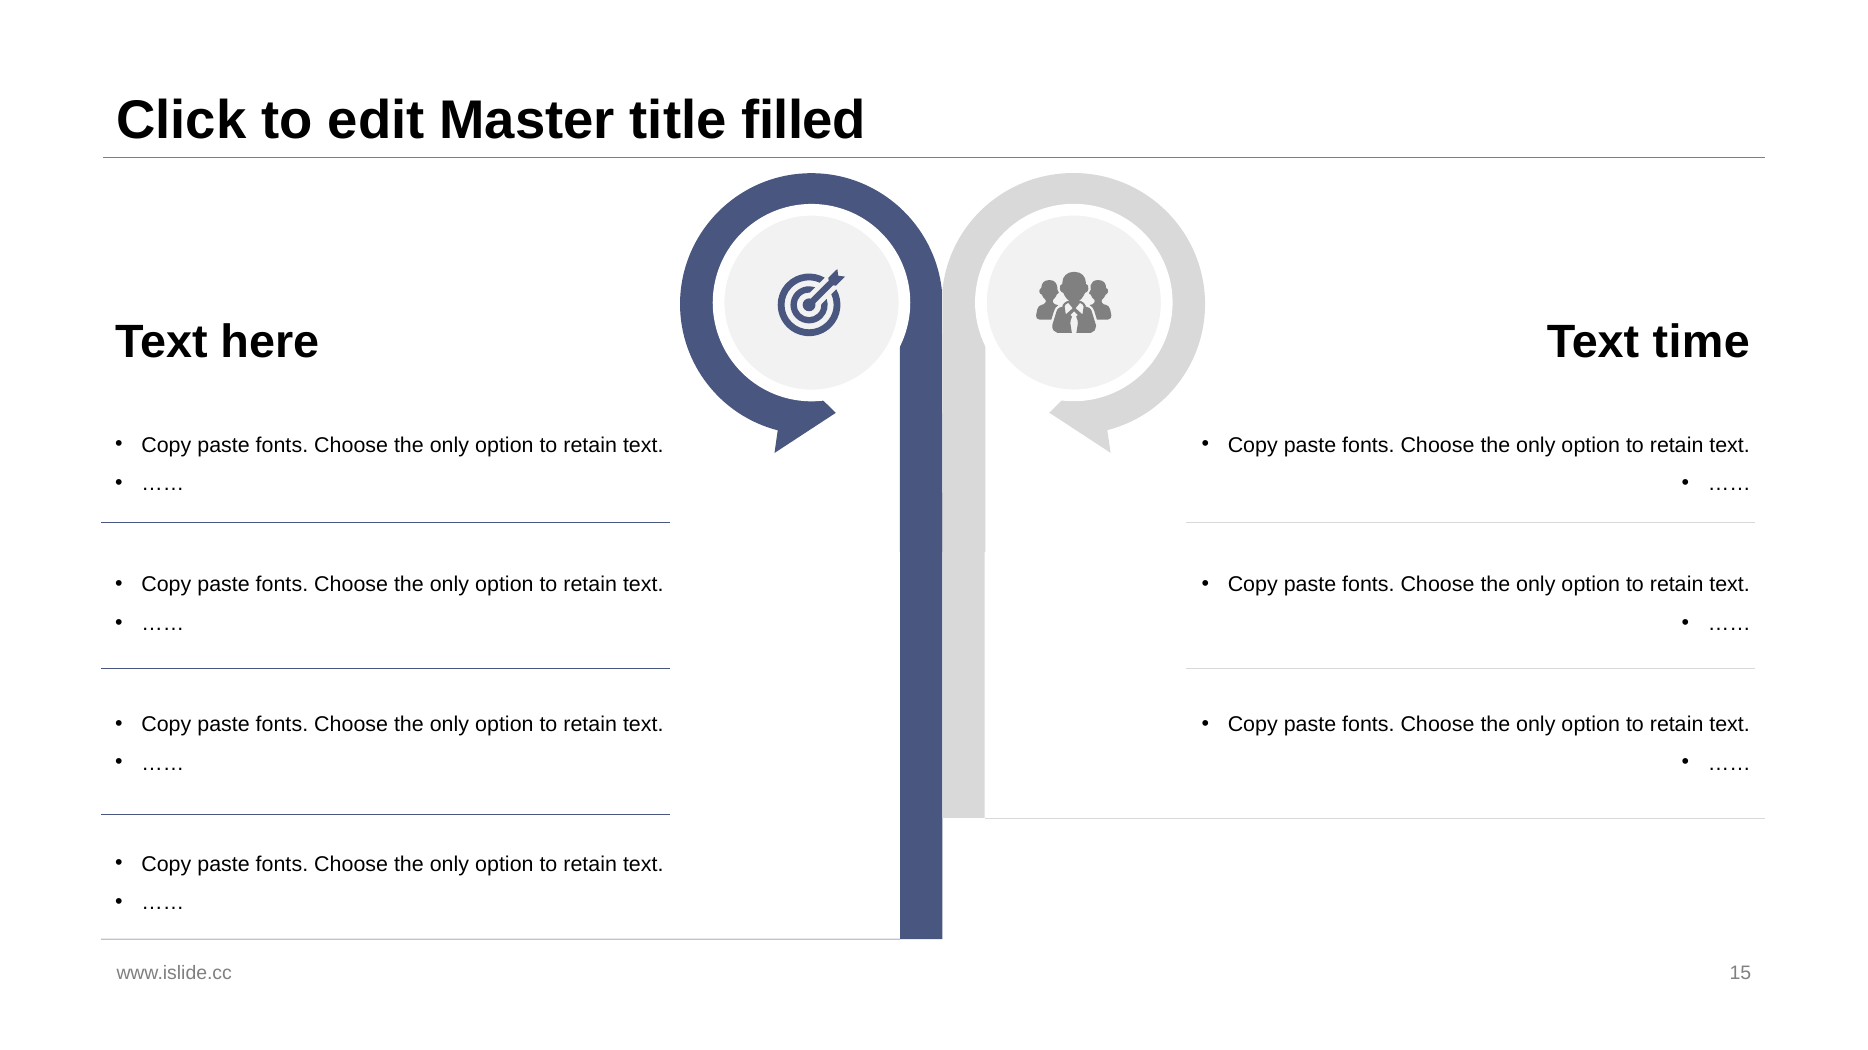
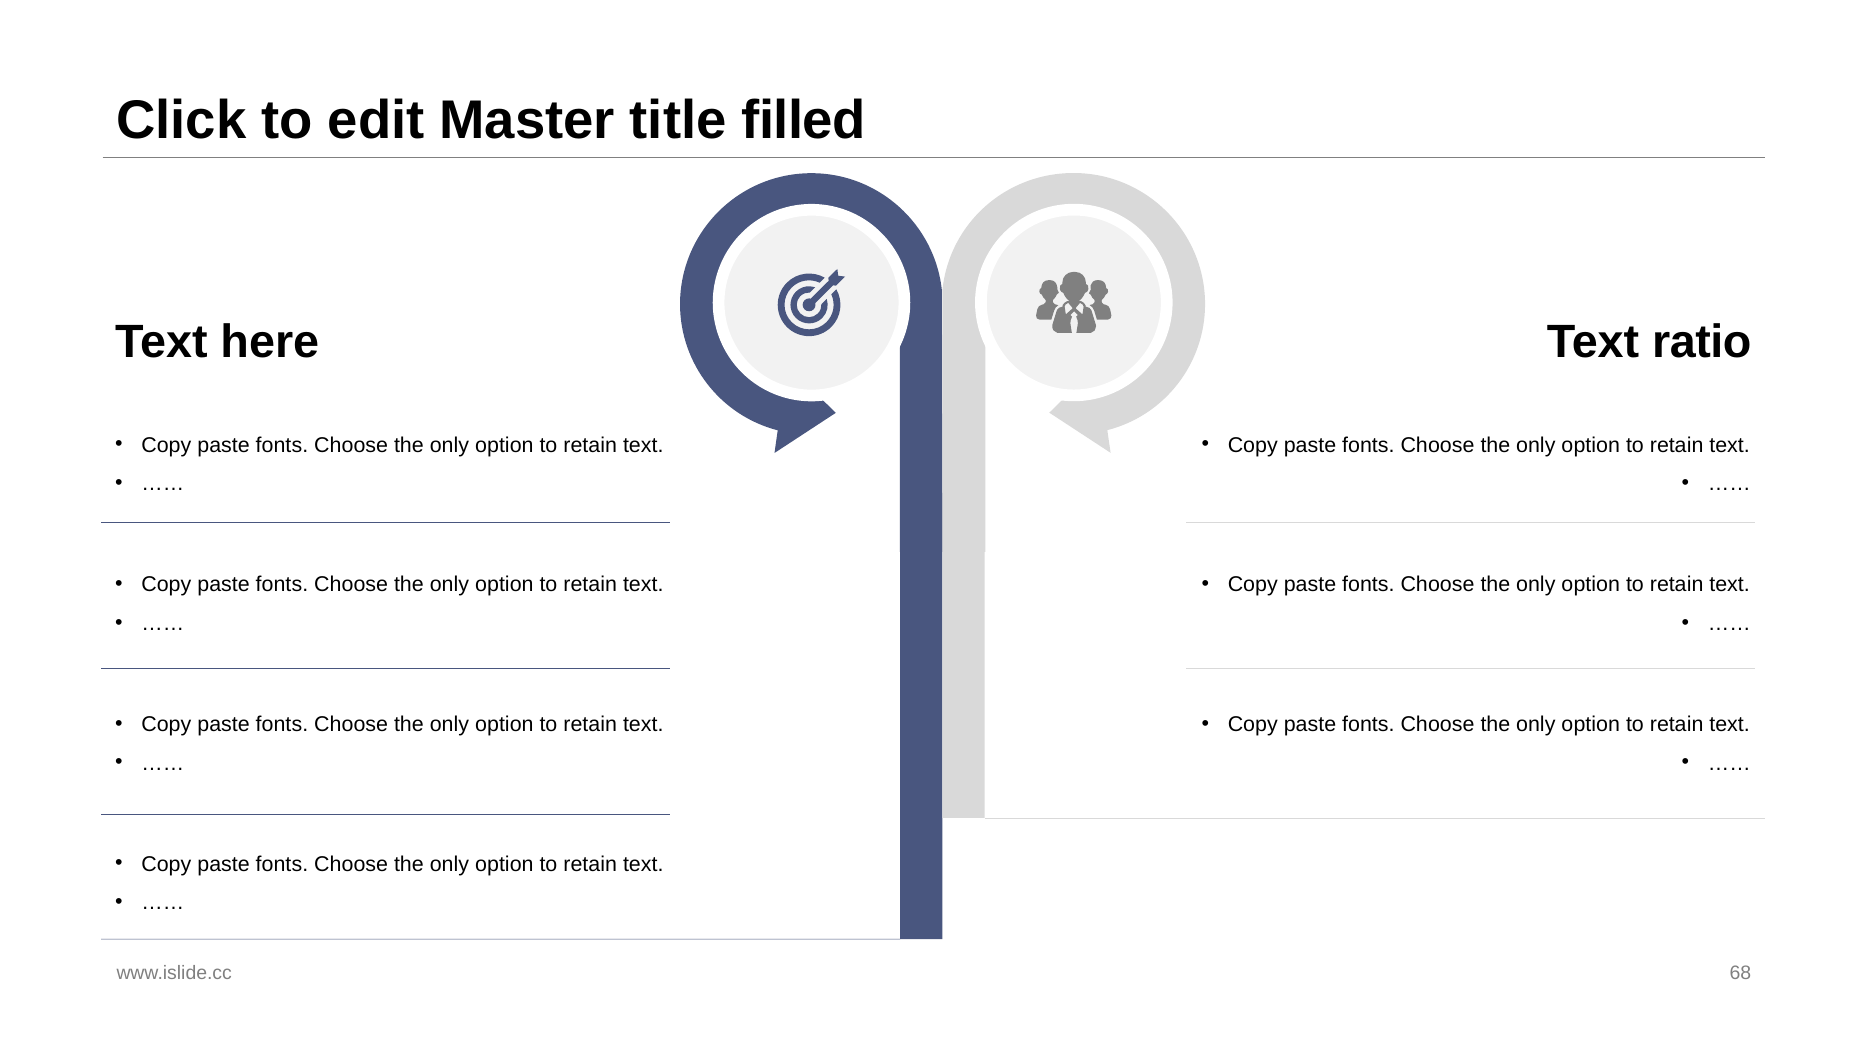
time: time -> ratio
15: 15 -> 68
